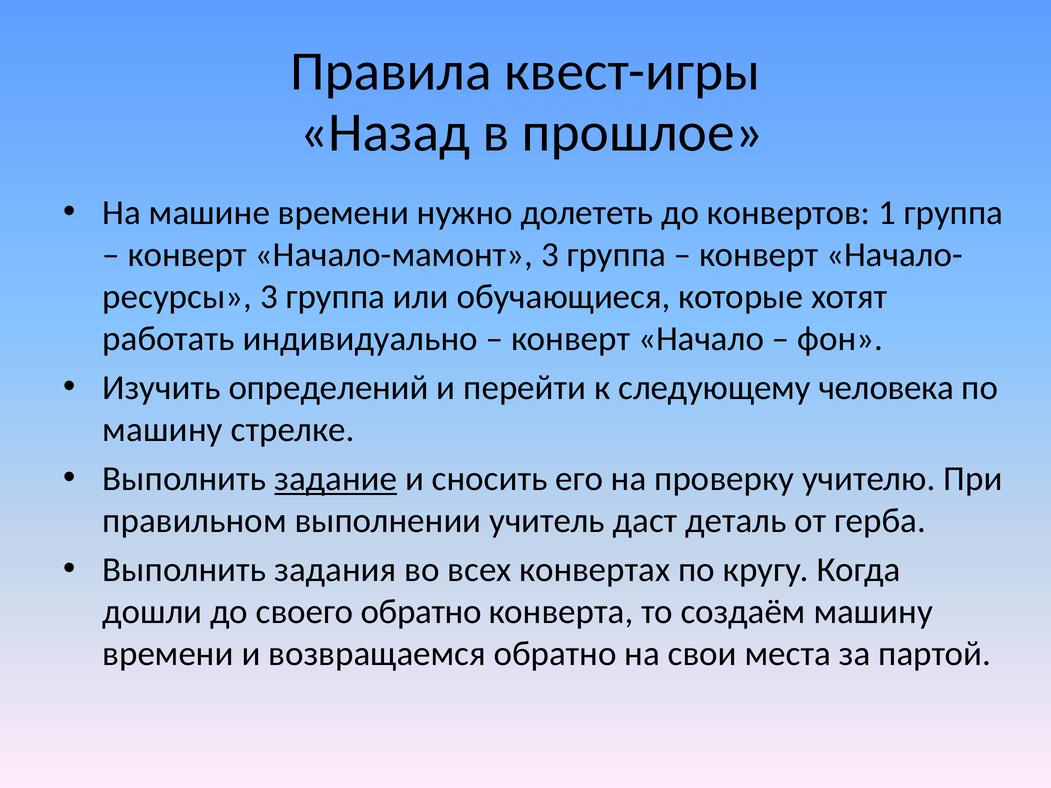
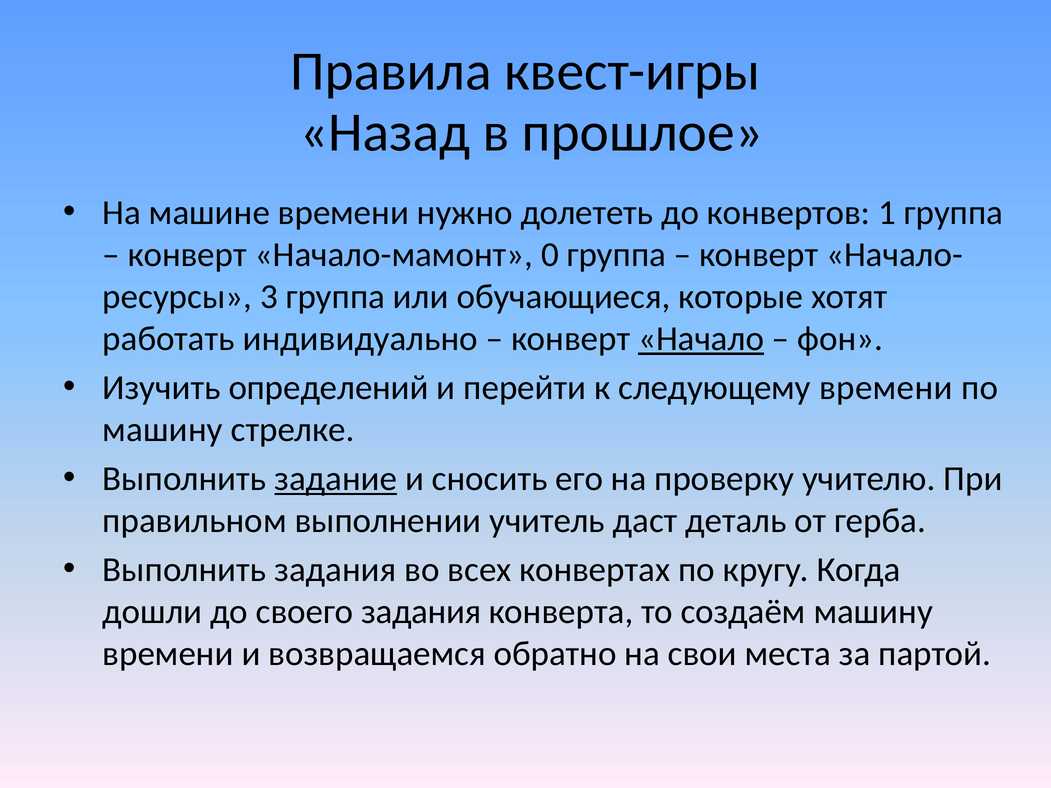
Начало-мамонт 3: 3 -> 0
Начало underline: none -> present
следующему человека: человека -> времени
своего обратно: обратно -> задания
